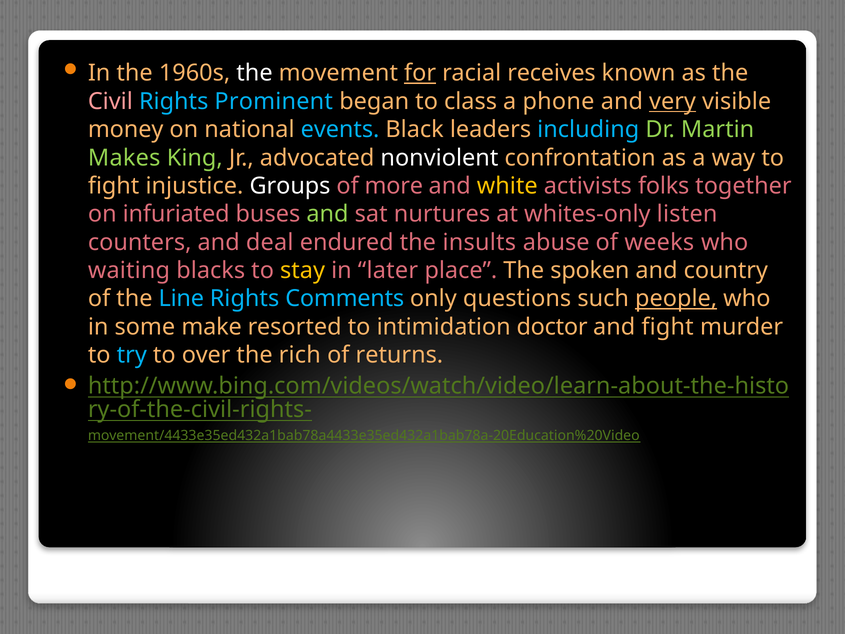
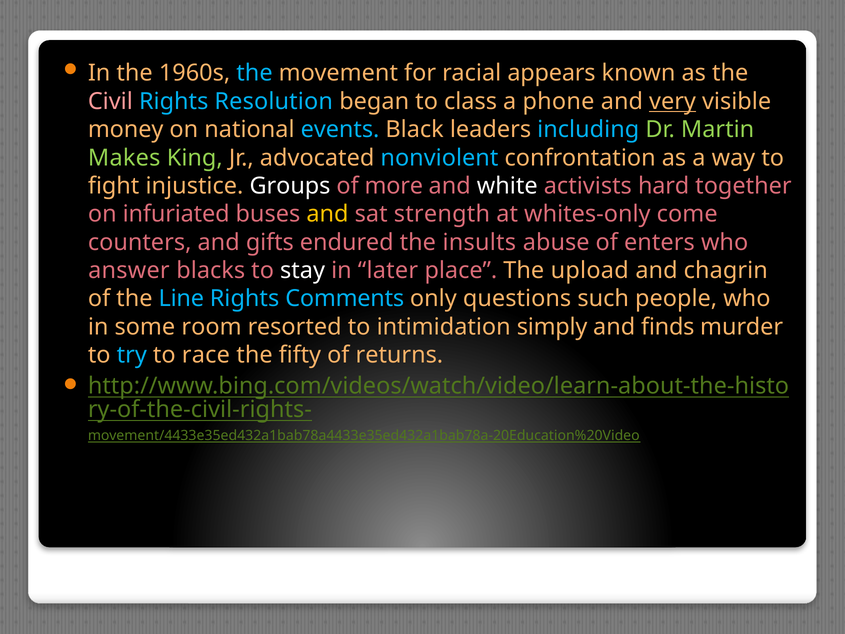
the at (254, 73) colour: white -> light blue
for underline: present -> none
receives: receives -> appears
Prominent: Prominent -> Resolution
nonviolent colour: white -> light blue
white colour: yellow -> white
folks: folks -> hard
and at (327, 214) colour: light green -> yellow
nurtures: nurtures -> strength
listen: listen -> come
deal: deal -> gifts
weeks: weeks -> enters
waiting: waiting -> answer
stay colour: yellow -> white
spoken: spoken -> upload
country: country -> chagrin
people underline: present -> none
make: make -> room
doctor: doctor -> simply
and fight: fight -> finds
over: over -> race
rich: rich -> fifty
